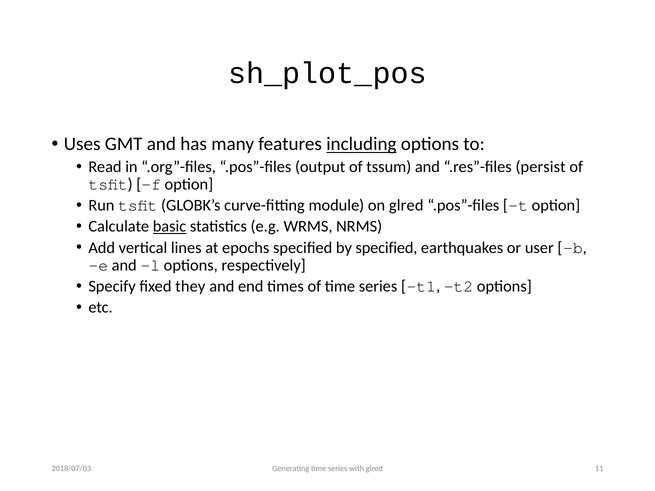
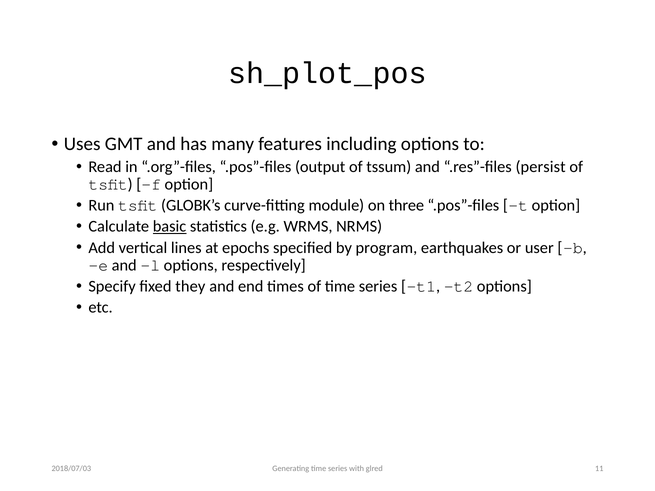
including underline: present -> none
on glred: glred -> three
by specified: specified -> program
